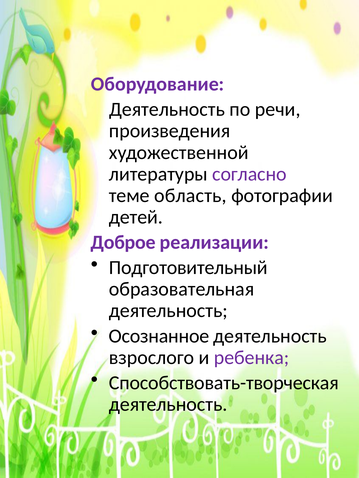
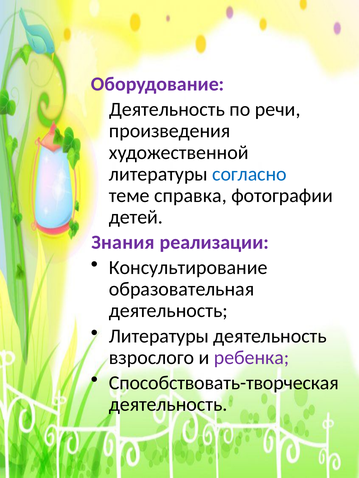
согласно colour: purple -> blue
область: область -> справка
Доброе: Доброе -> Знания
Подготовительный: Подготовительный -> Консультирование
Осознанное at (159, 336): Осознанное -> Литературы
